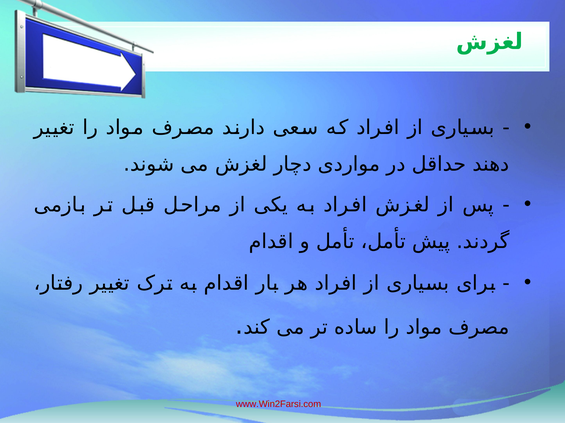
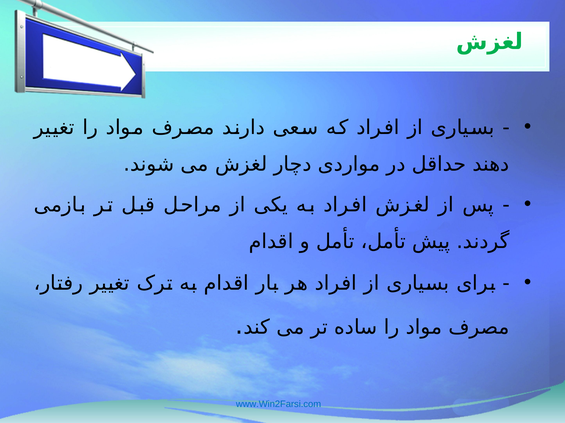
www.Win2Farsi.com colour: red -> blue
